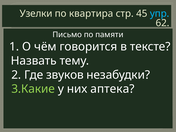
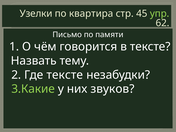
упр colour: light blue -> light green
Где звуков: звуков -> тексте
аптека: аптека -> звуков
